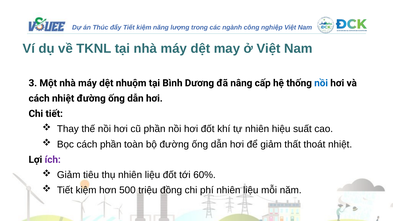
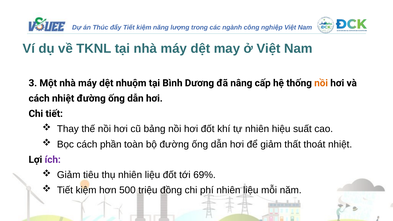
nồi at (321, 83) colour: blue -> orange
cũ phần: phần -> bảng
60%: 60% -> 69%
